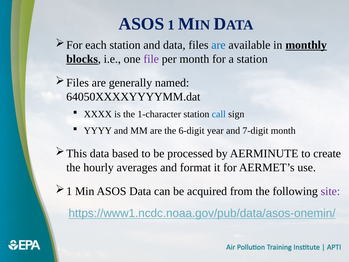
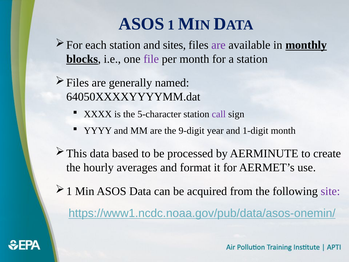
and data: data -> sites
are at (218, 45) colour: blue -> purple
1-character: 1-character -> 5-character
call colour: blue -> purple
6-digit: 6-digit -> 9-digit
7-digit: 7-digit -> 1-digit
